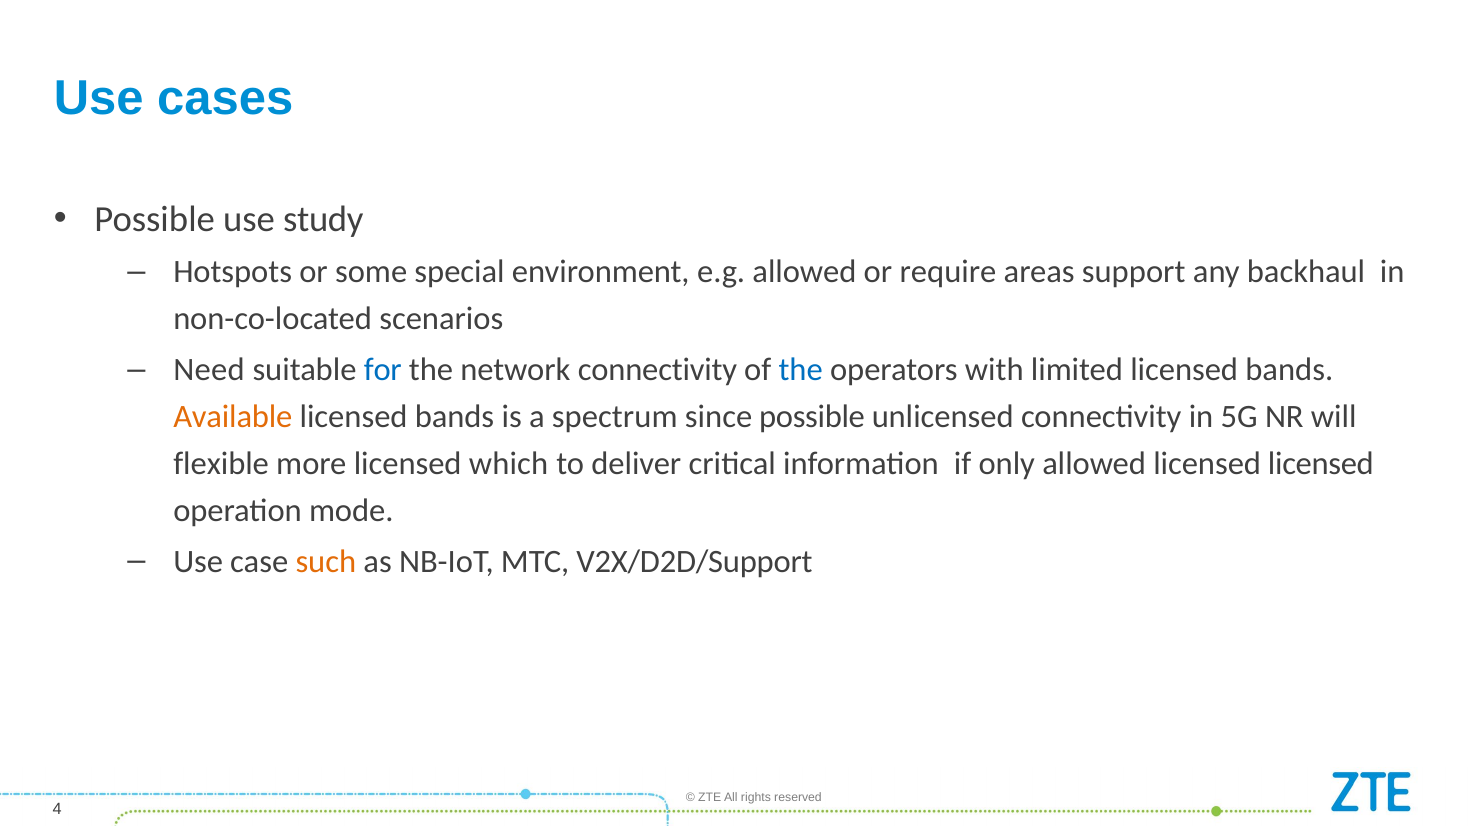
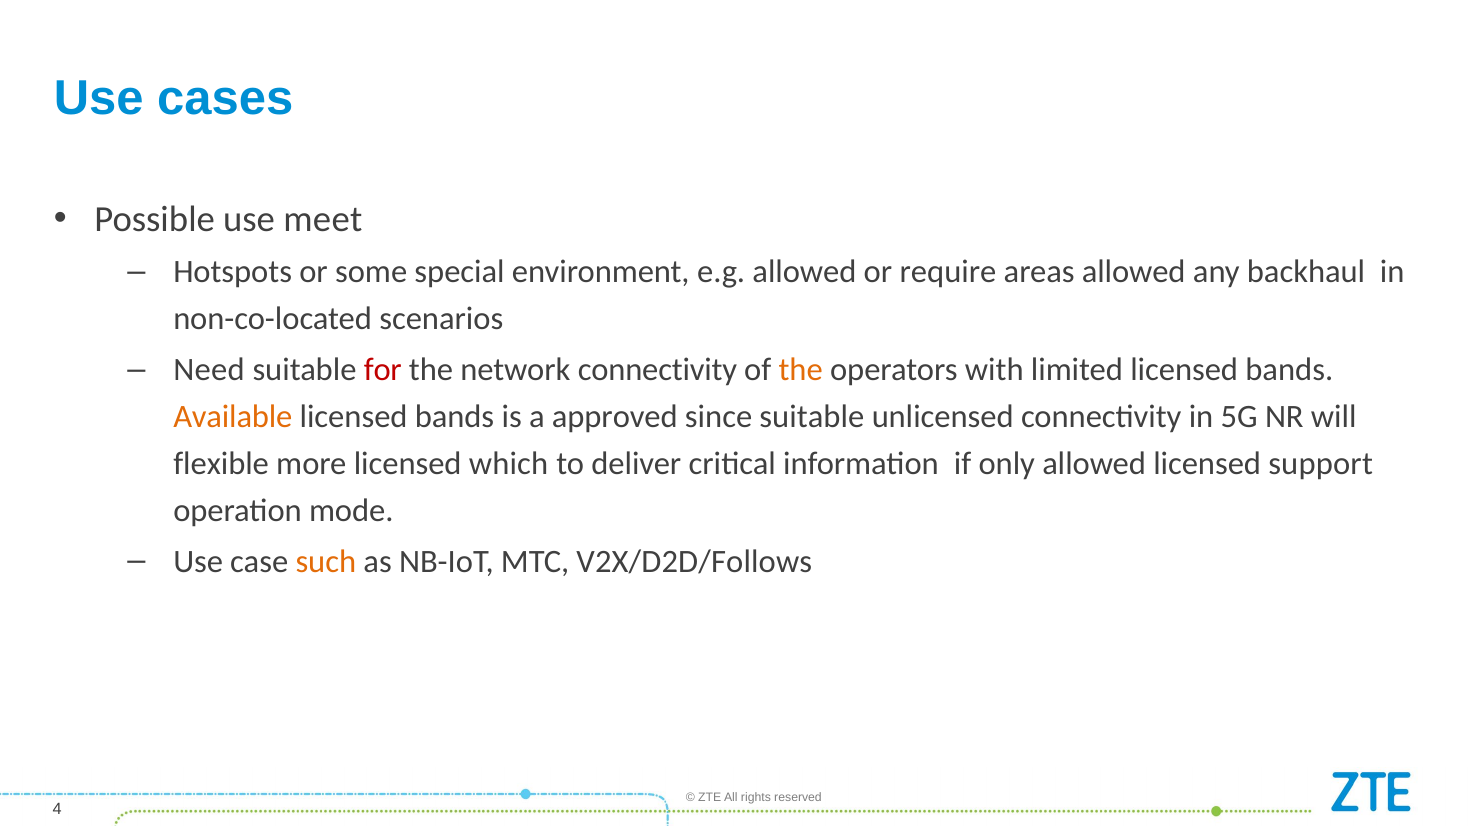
study: study -> meet
areas support: support -> allowed
for colour: blue -> red
the at (801, 370) colour: blue -> orange
spectrum: spectrum -> approved
since possible: possible -> suitable
licensed licensed: licensed -> support
V2X/D2D/Support: V2X/D2D/Support -> V2X/D2D/Follows
